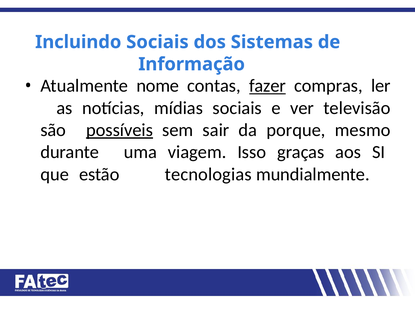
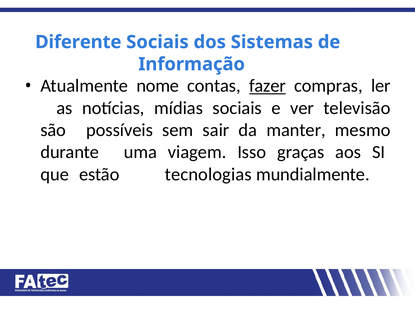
Incluindo: Incluindo -> Diferente
possíveis underline: present -> none
porque: porque -> manter
